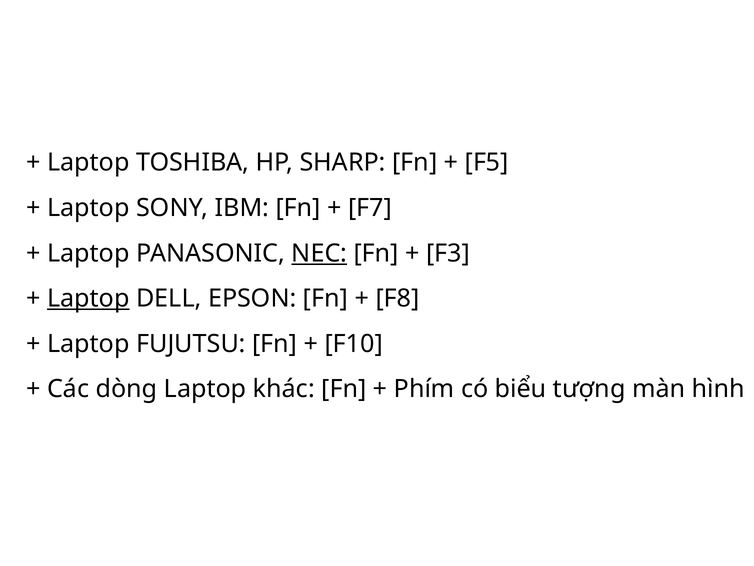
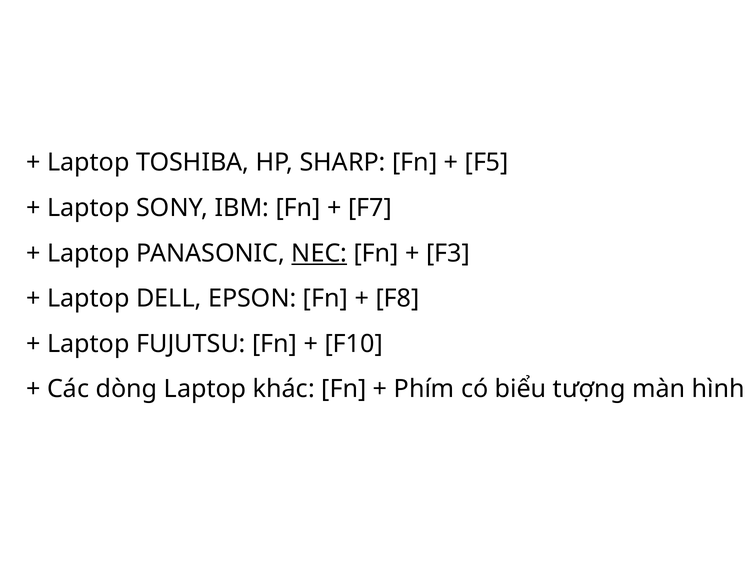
Laptop at (88, 298) underline: present -> none
